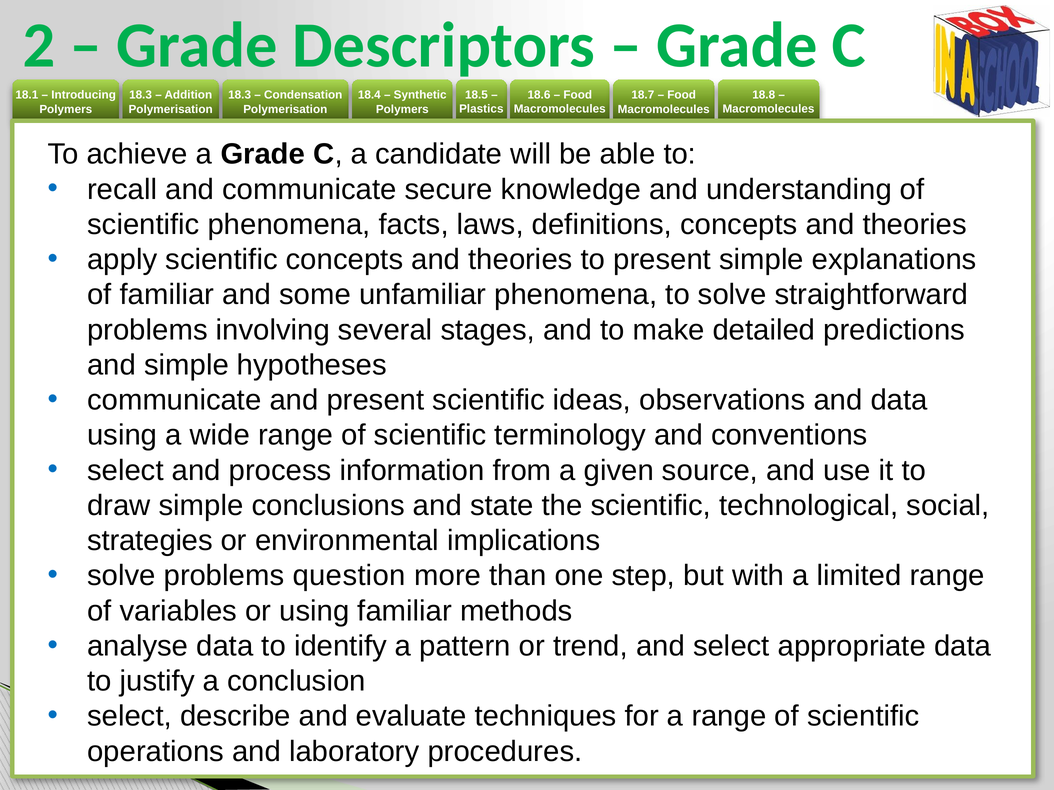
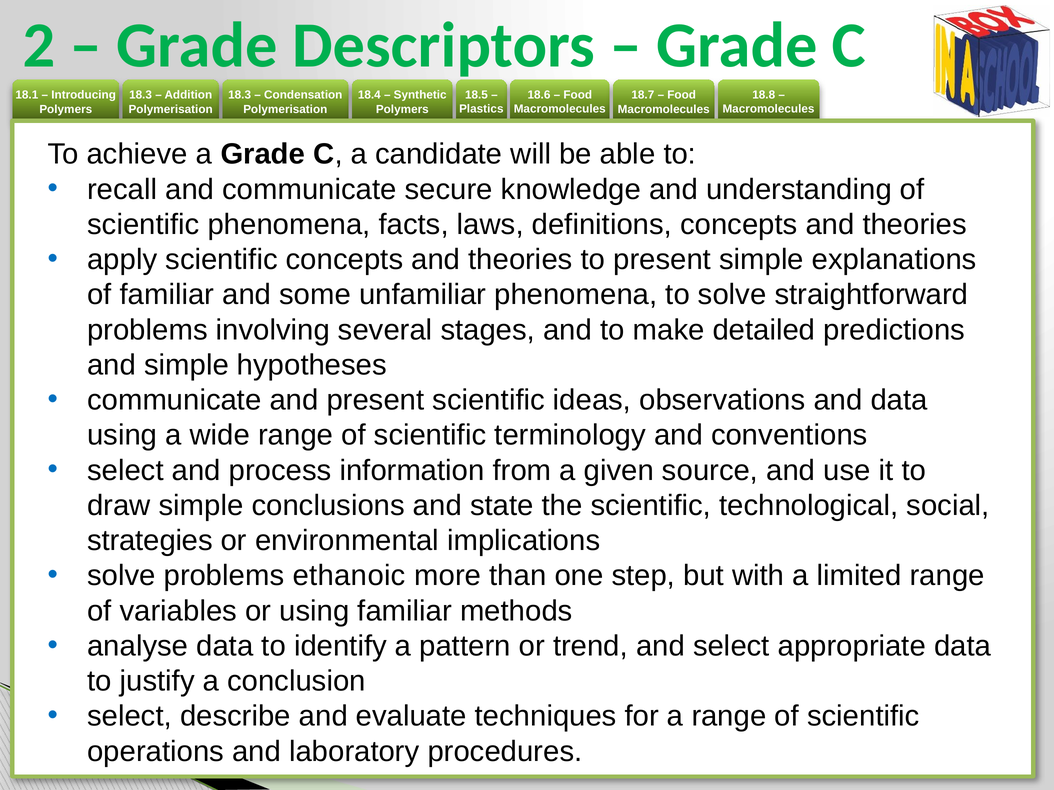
question: question -> ethanoic
